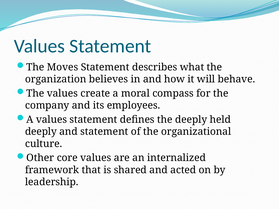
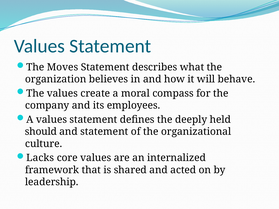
deeply at (41, 132): deeply -> should
Other: Other -> Lacks
